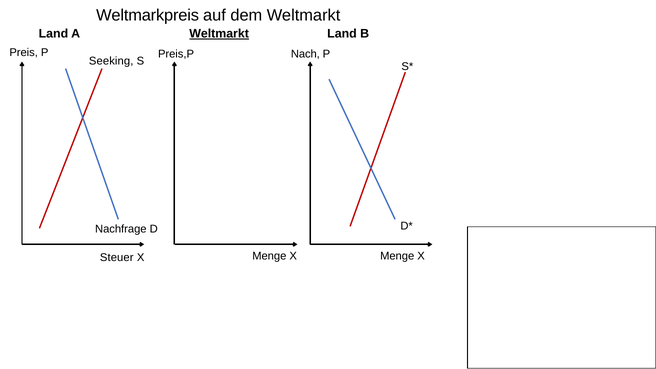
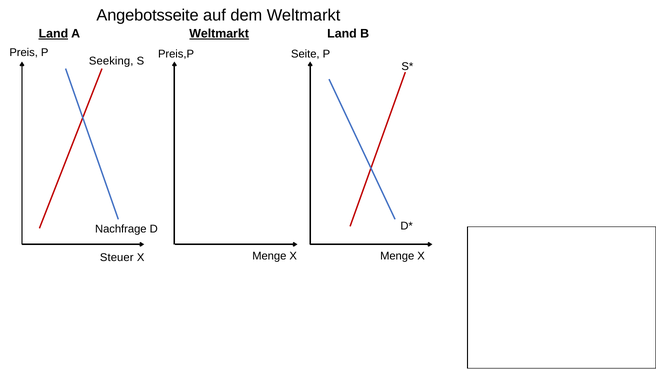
Weltmarkpreis: Weltmarkpreis -> Angebotsseite
Land at (53, 34) underline: none -> present
Nach: Nach -> Seite
